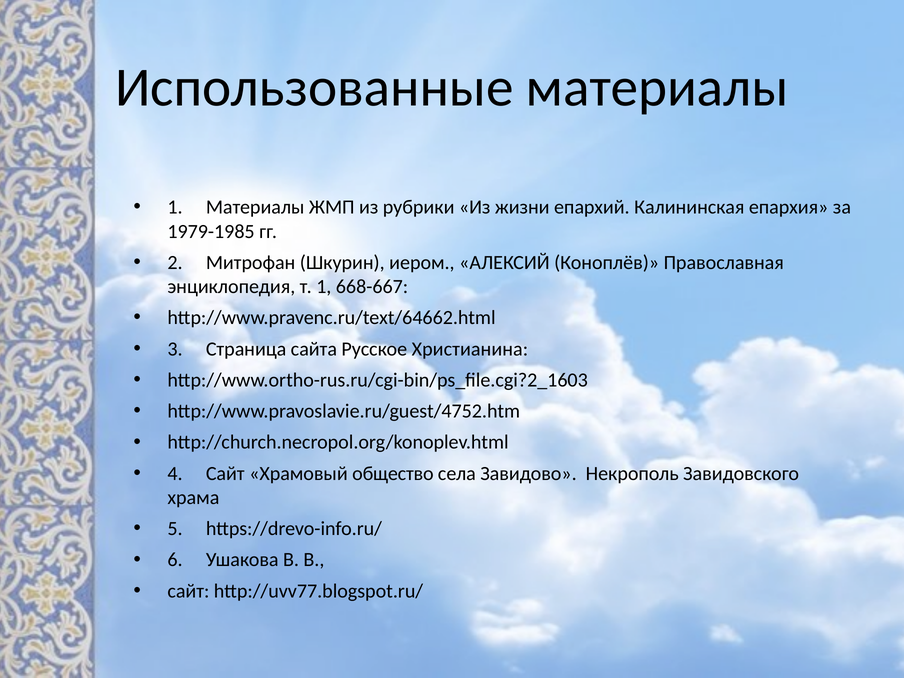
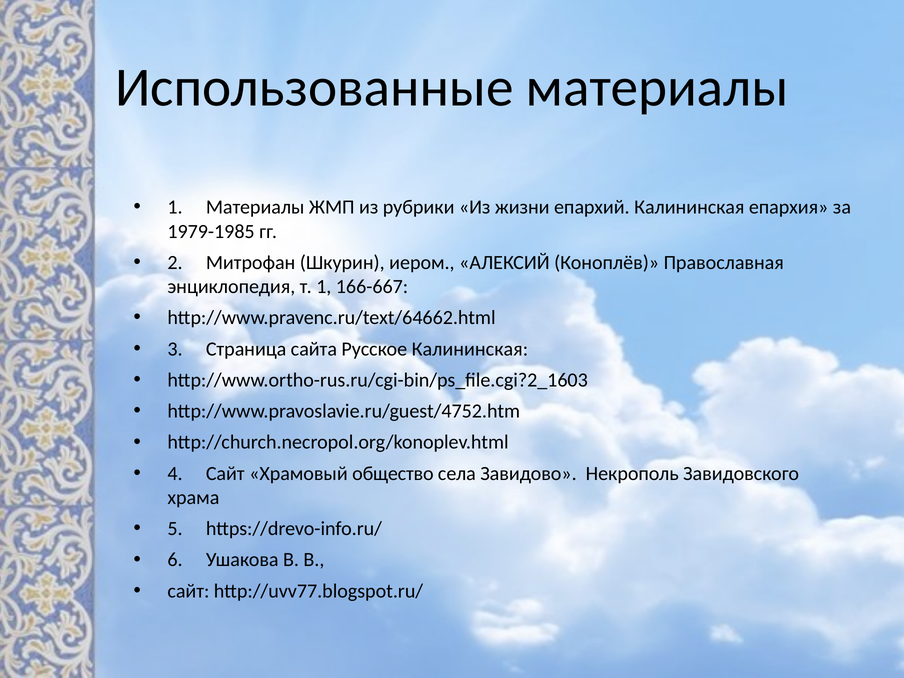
668-667: 668-667 -> 166-667
Русское Христианина: Христианина -> Калининская
